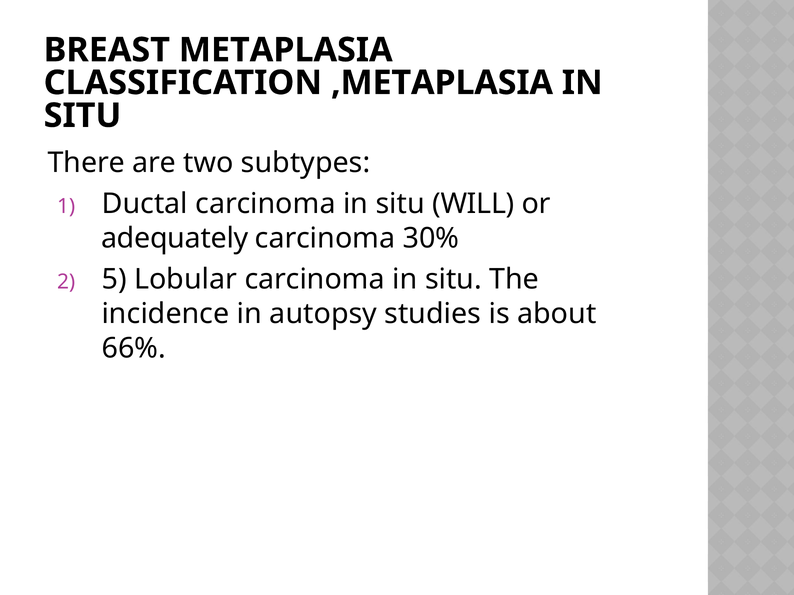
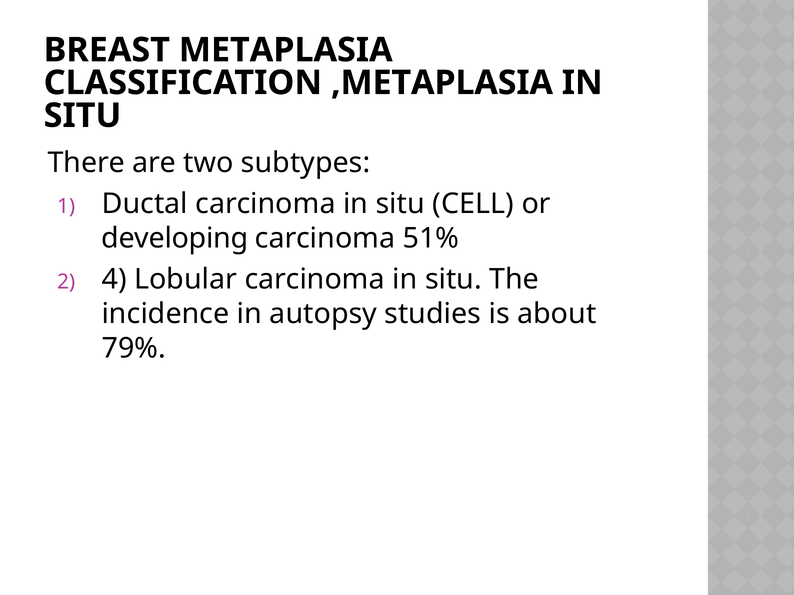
WILL: WILL -> CELL
adequately: adequately -> developing
30%: 30% -> 51%
5: 5 -> 4
66%: 66% -> 79%
